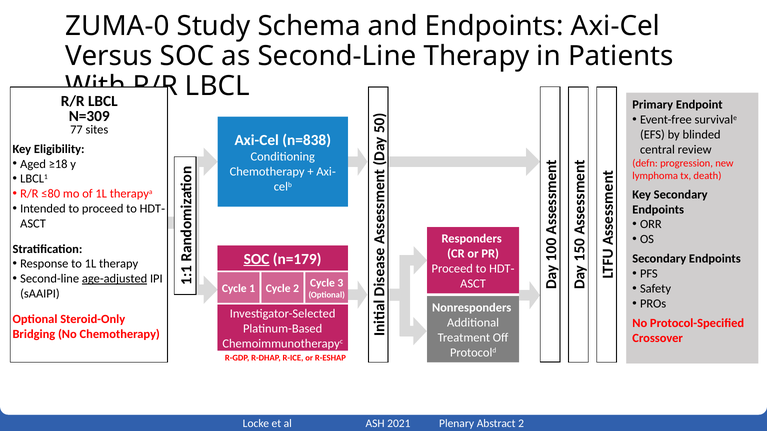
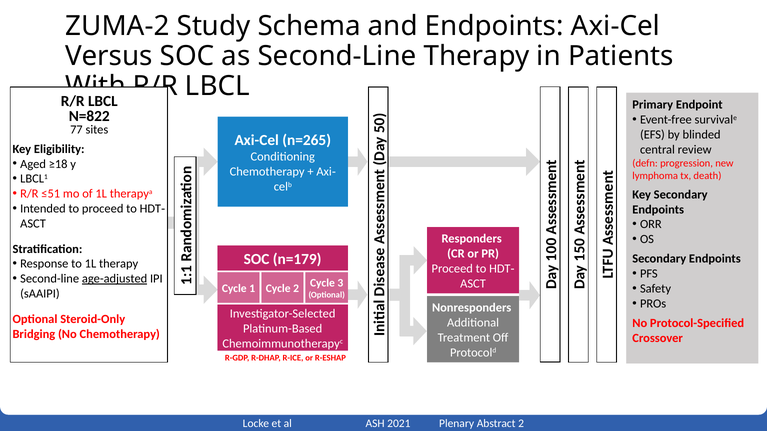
ZUMA-0: ZUMA-0 -> ZUMA-2
N=309: N=309 -> N=822
n=838: n=838 -> n=265
≤80: ≤80 -> ≤51
SOC at (257, 259) underline: present -> none
